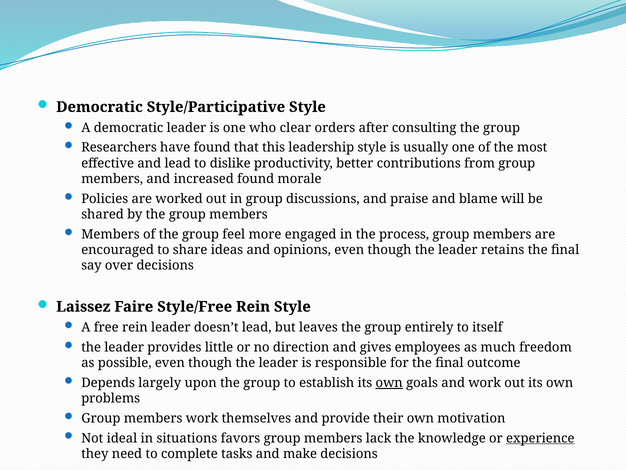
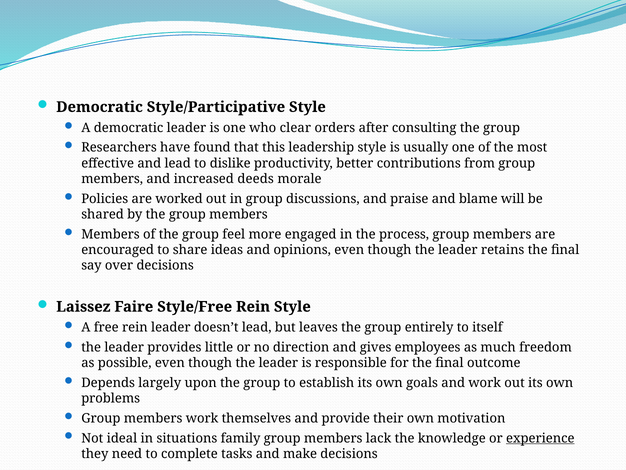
increased found: found -> deeds
own at (389, 382) underline: present -> none
favors: favors -> family
